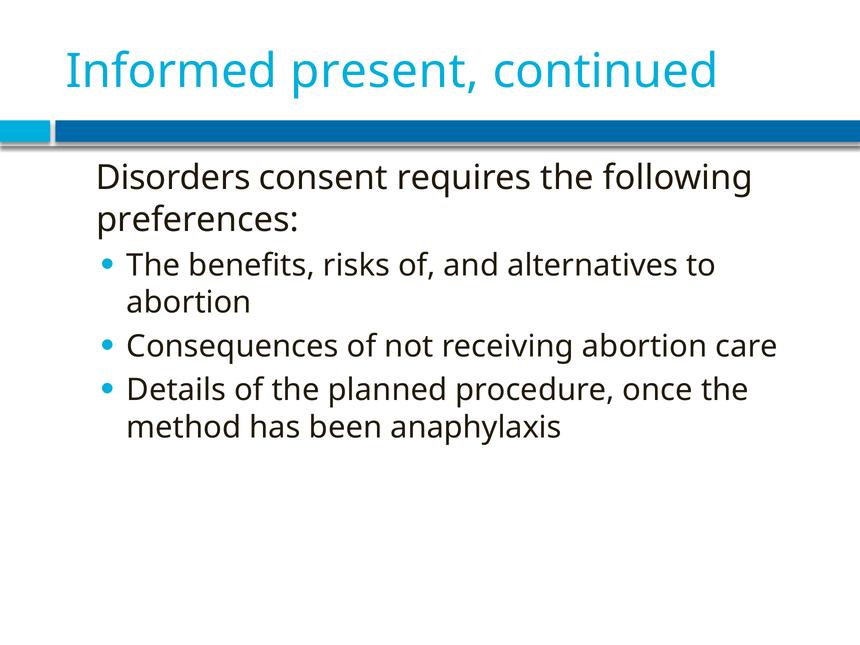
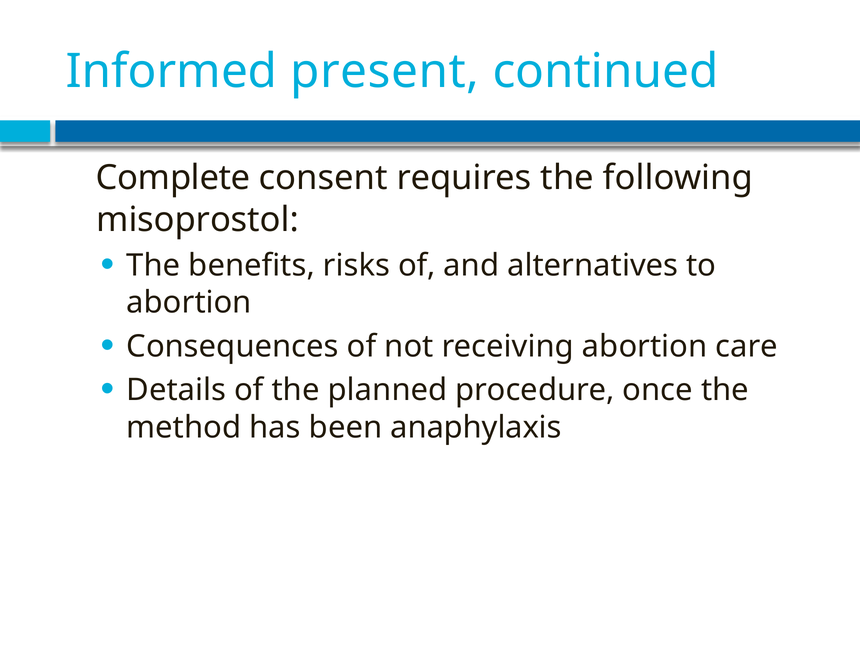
Disorders: Disorders -> Complete
preferences: preferences -> misoprostol
